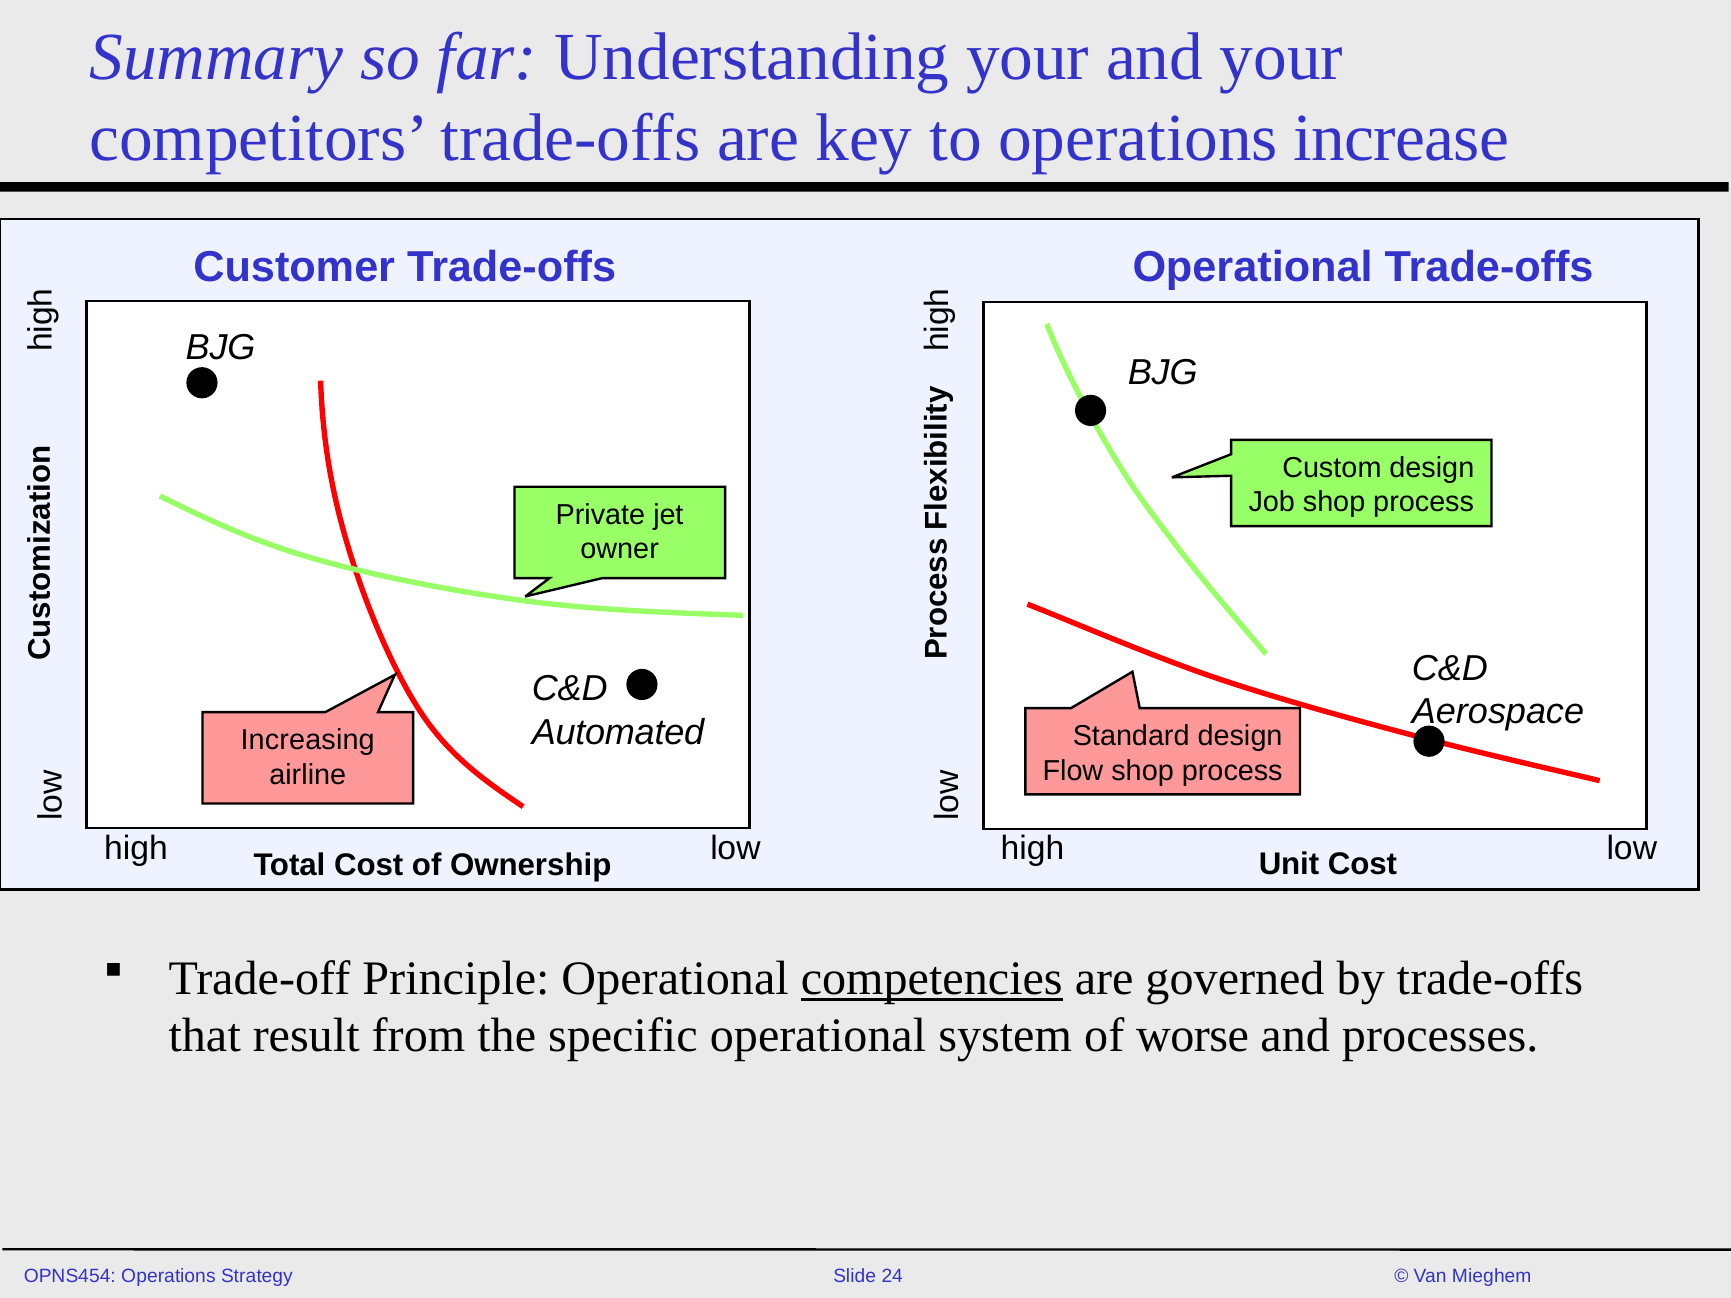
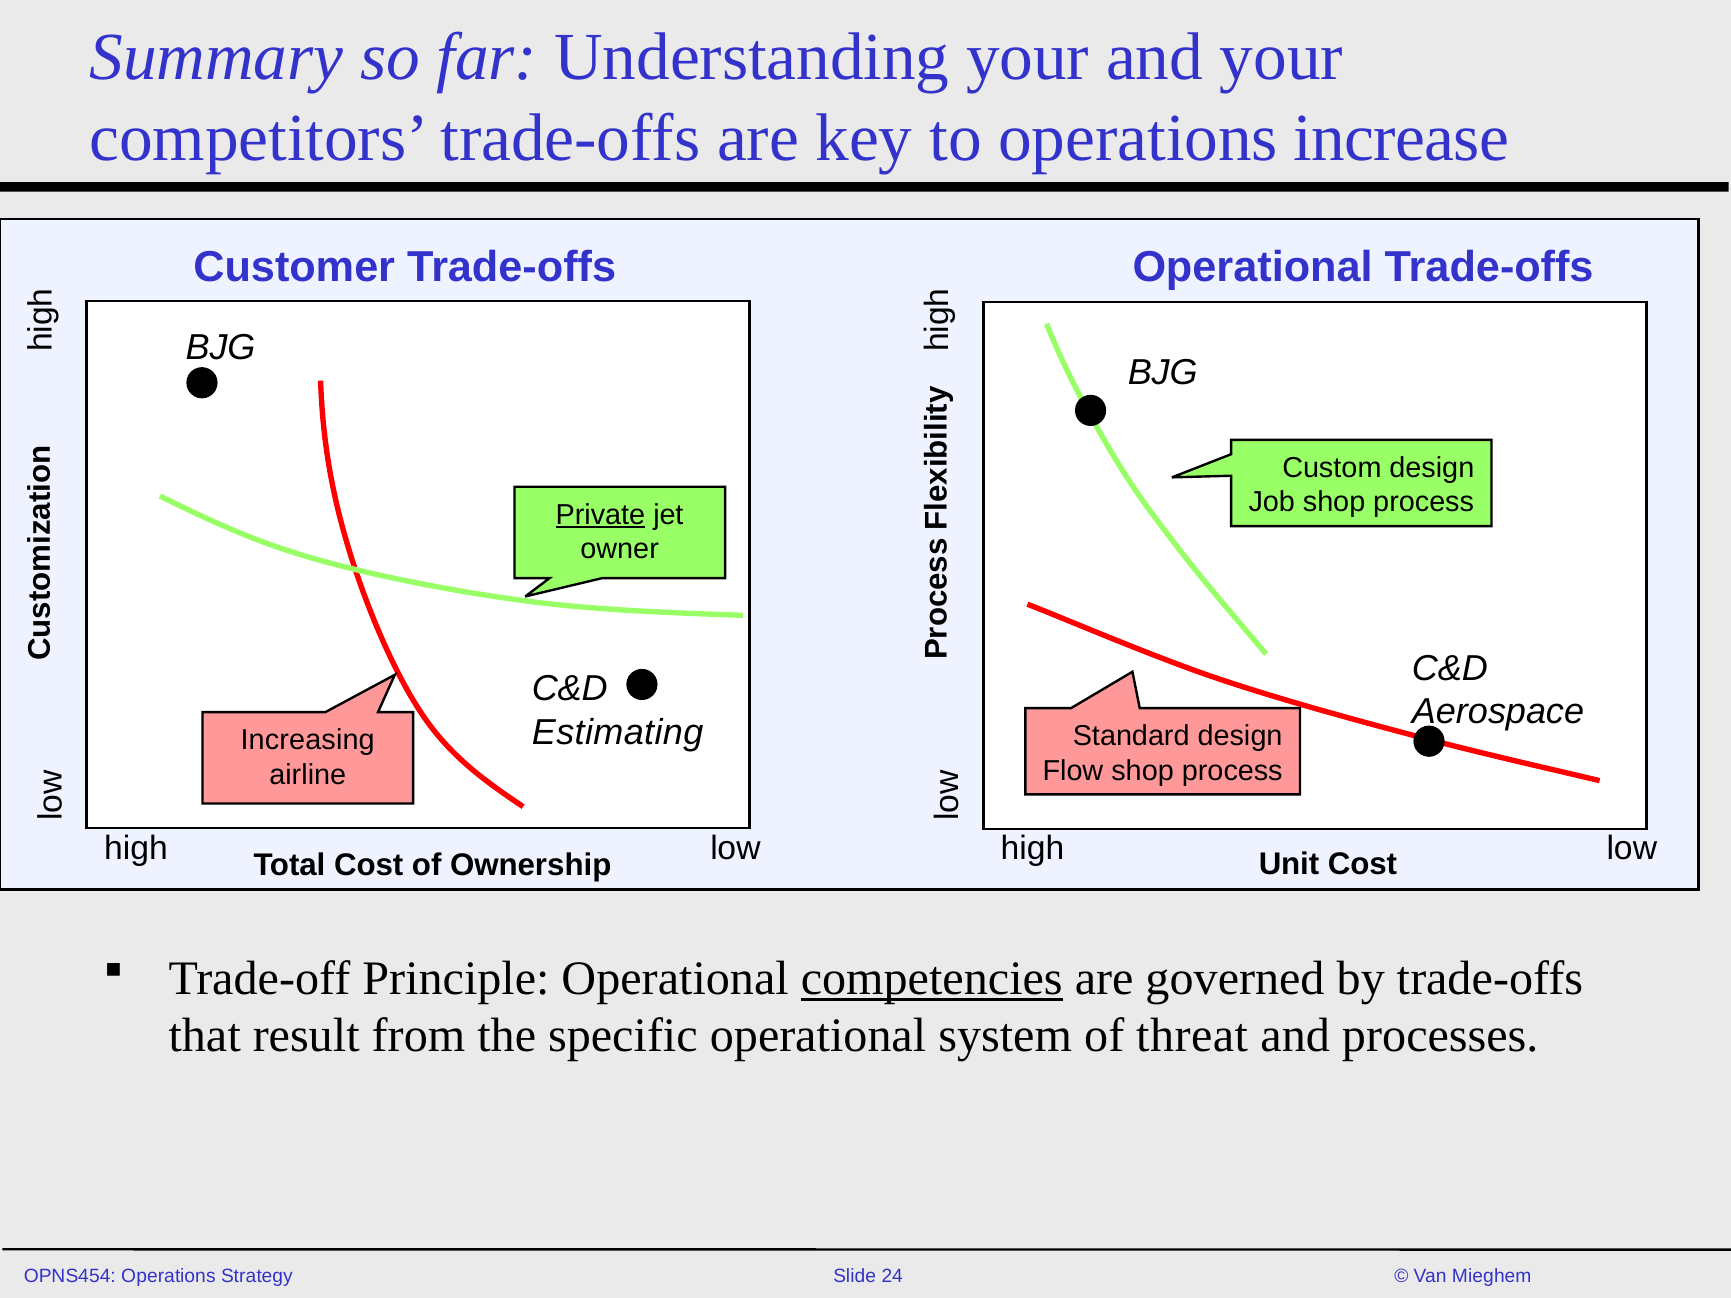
Private underline: none -> present
Automated: Automated -> Estimating
worse: worse -> threat
